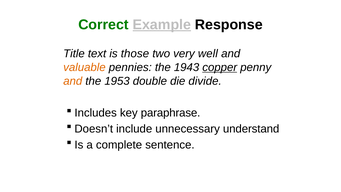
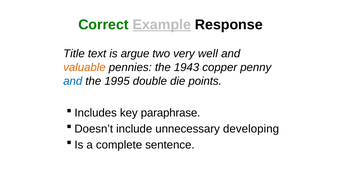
those: those -> argue
copper underline: present -> none
and at (73, 81) colour: orange -> blue
1953: 1953 -> 1995
divide: divide -> points
understand: understand -> developing
